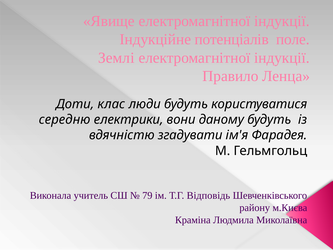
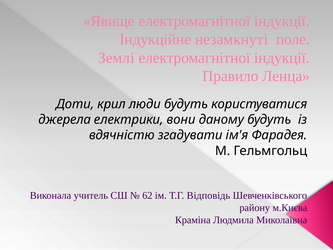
потенціалів: потенціалів -> незамкнуті
клас: клас -> крил
середню: середню -> джерела
79: 79 -> 62
